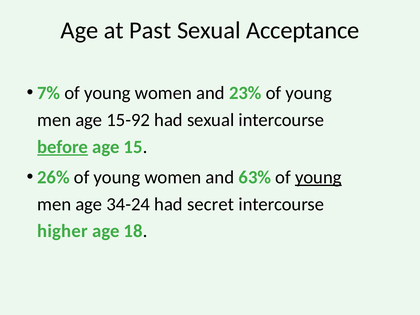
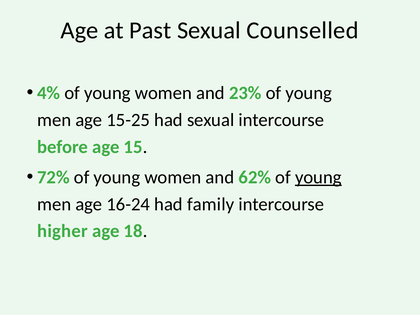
Acceptance: Acceptance -> Counselled
7%: 7% -> 4%
15-92: 15-92 -> 15-25
before underline: present -> none
26%: 26% -> 72%
63%: 63% -> 62%
34-24: 34-24 -> 16-24
secret: secret -> family
